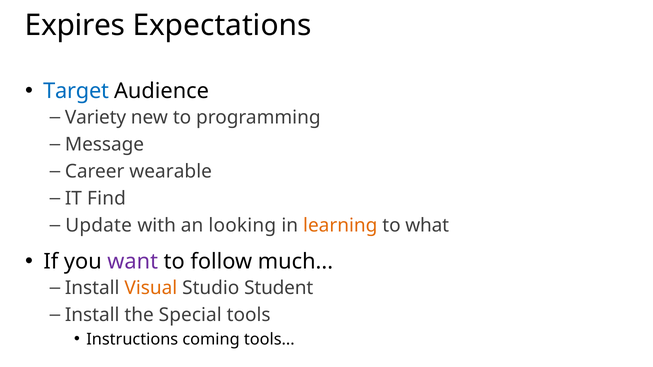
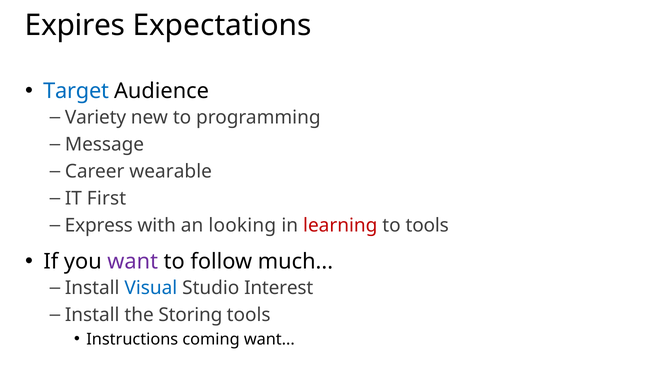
Find: Find -> First
Update: Update -> Express
learning colour: orange -> red
to what: what -> tools
Visual colour: orange -> blue
Student: Student -> Interest
Special: Special -> Storing
coming tools: tools -> want
